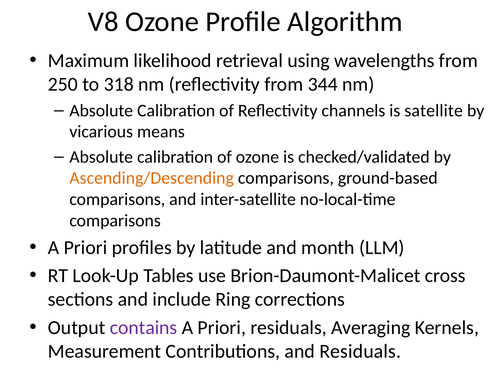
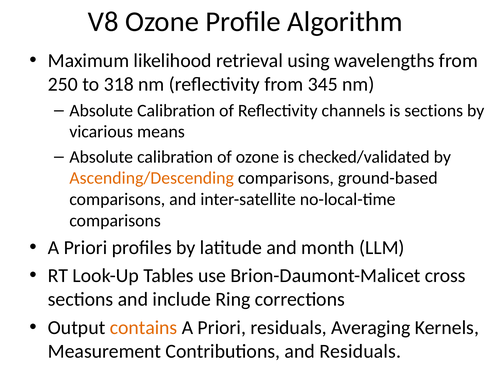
344: 344 -> 345
is satellite: satellite -> sections
contains colour: purple -> orange
